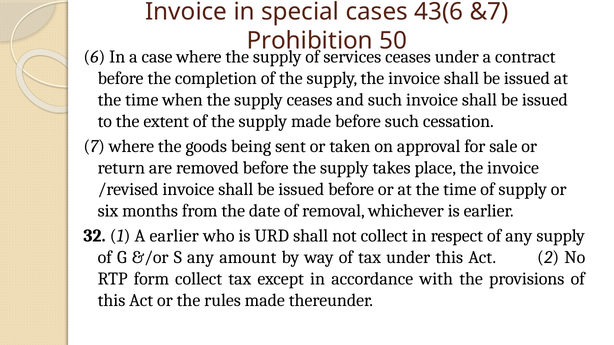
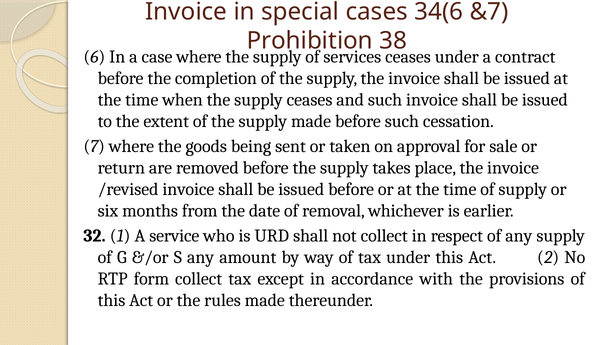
43(6: 43(6 -> 34(6
50: 50 -> 38
A earlier: earlier -> service
